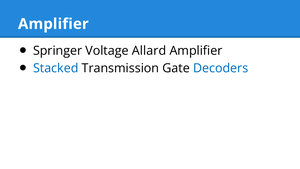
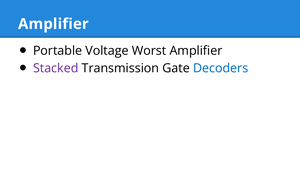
Springer: Springer -> Portable
Allard: Allard -> Worst
Stacked colour: blue -> purple
